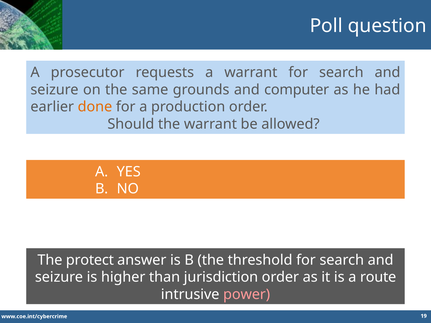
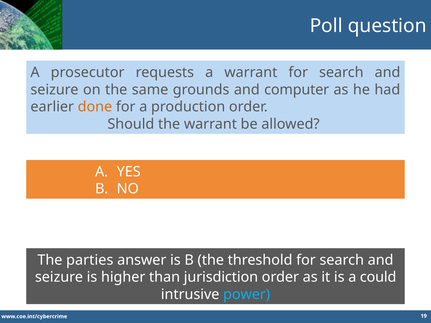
protect: protect -> parties
route: route -> could
power colour: pink -> light blue
